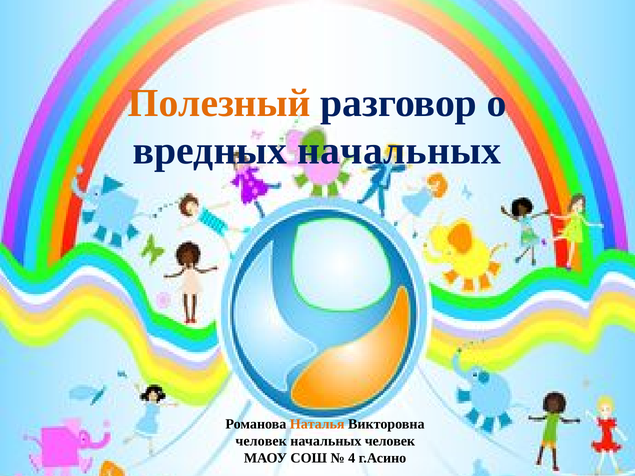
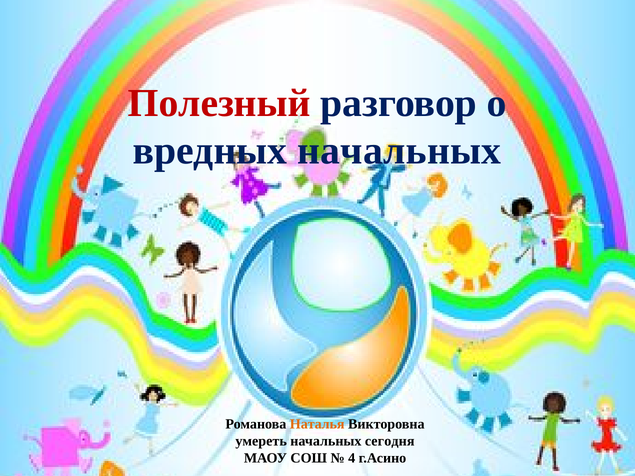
Полезный colour: orange -> red
человек at (261, 441): человек -> умереть
начальных человек: человек -> сегодня
